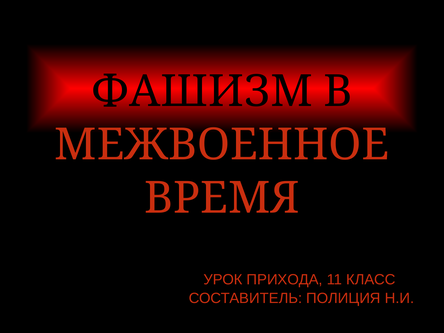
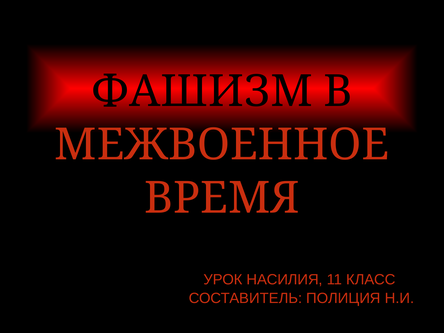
ПРИХОДА: ПРИХОДА -> НАСИЛИЯ
